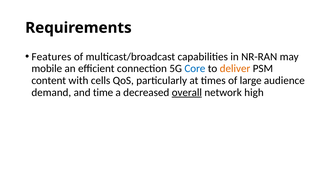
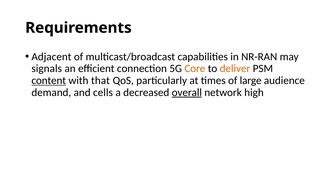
Features: Features -> Adjacent
mobile: mobile -> signals
Core colour: blue -> orange
content underline: none -> present
cells: cells -> that
time: time -> cells
